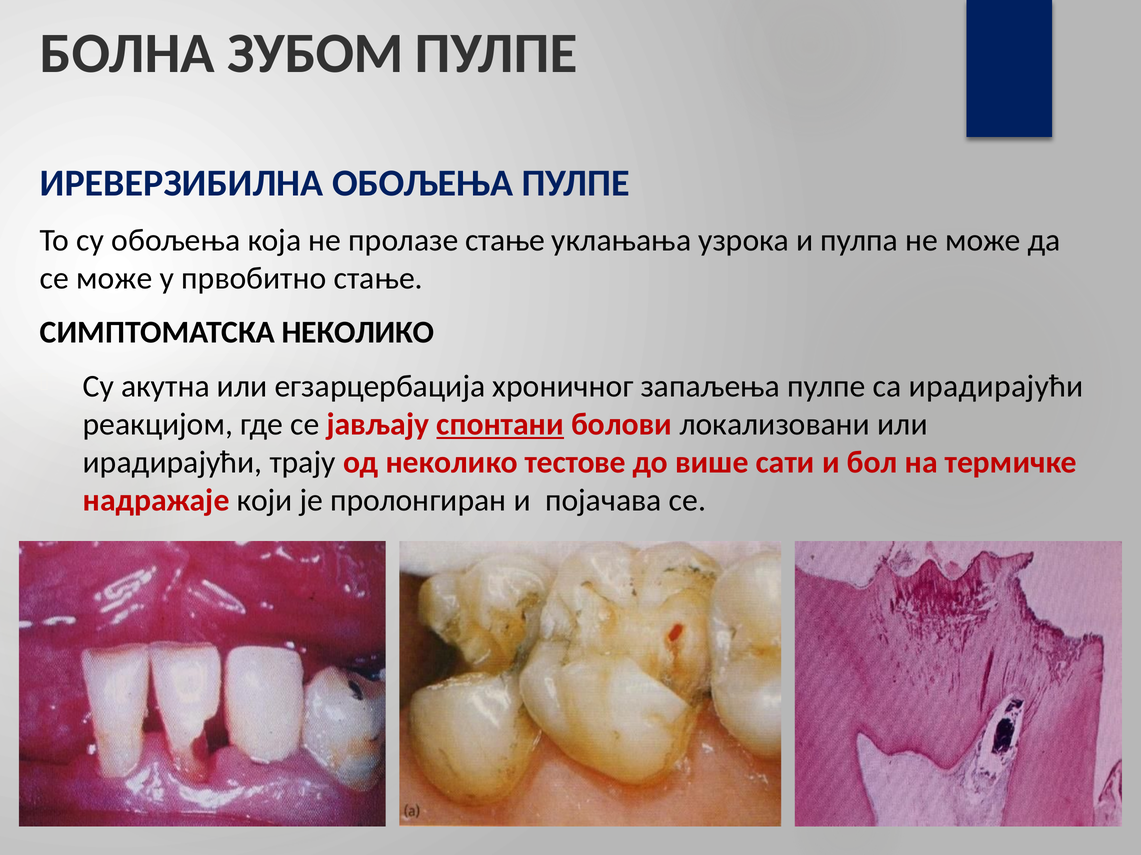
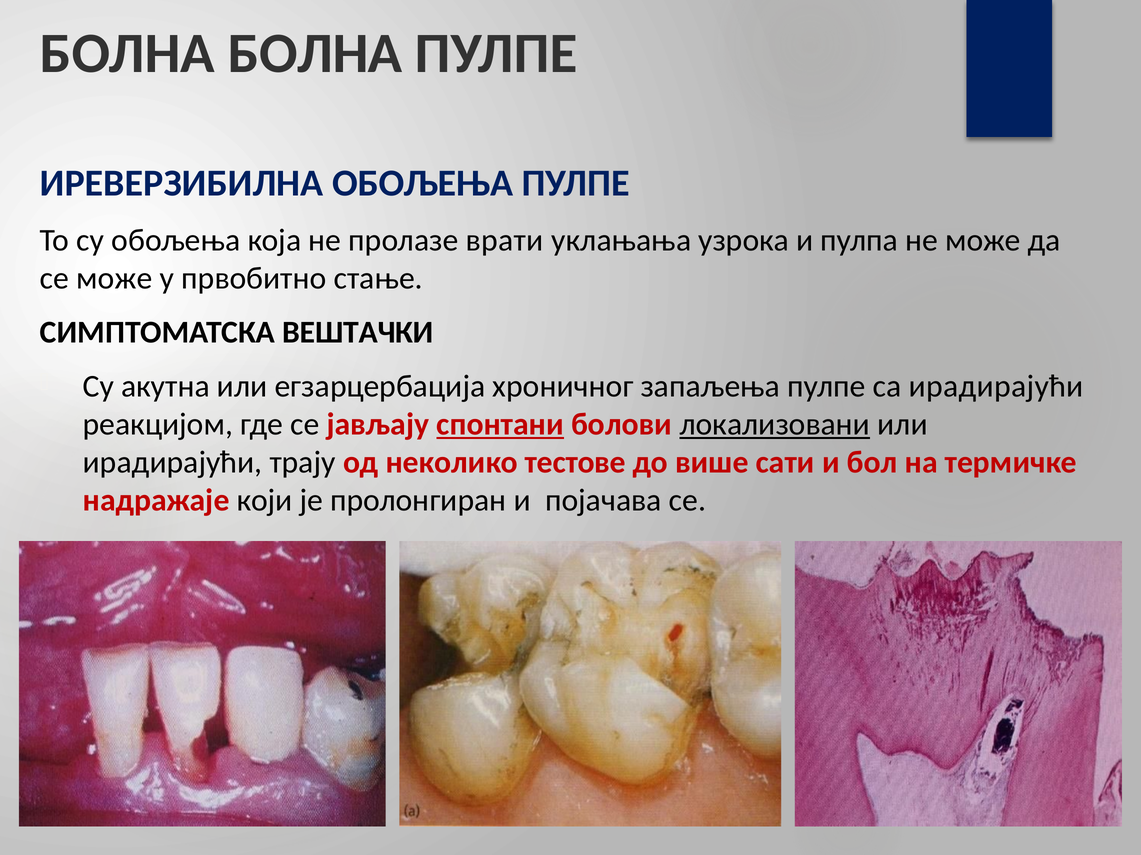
БОЛНА ЗУБОМ: ЗУБОМ -> БОЛНА
пролазе стање: стање -> врати
СИМПТОМАТСКА НЕКОЛИКО: НЕКОЛИКО -> ВЕШТАЧКИ
локализовани underline: none -> present
